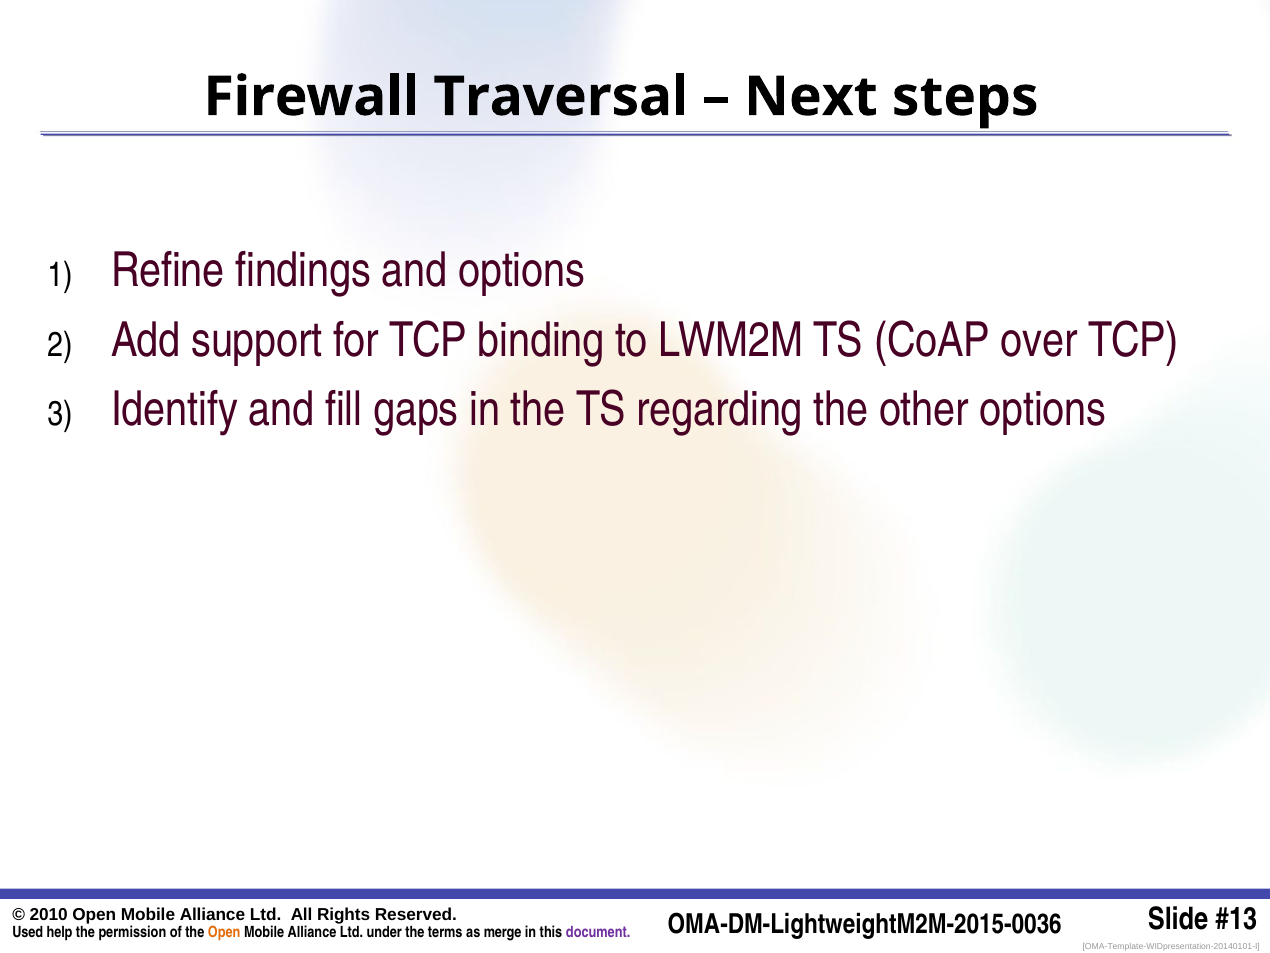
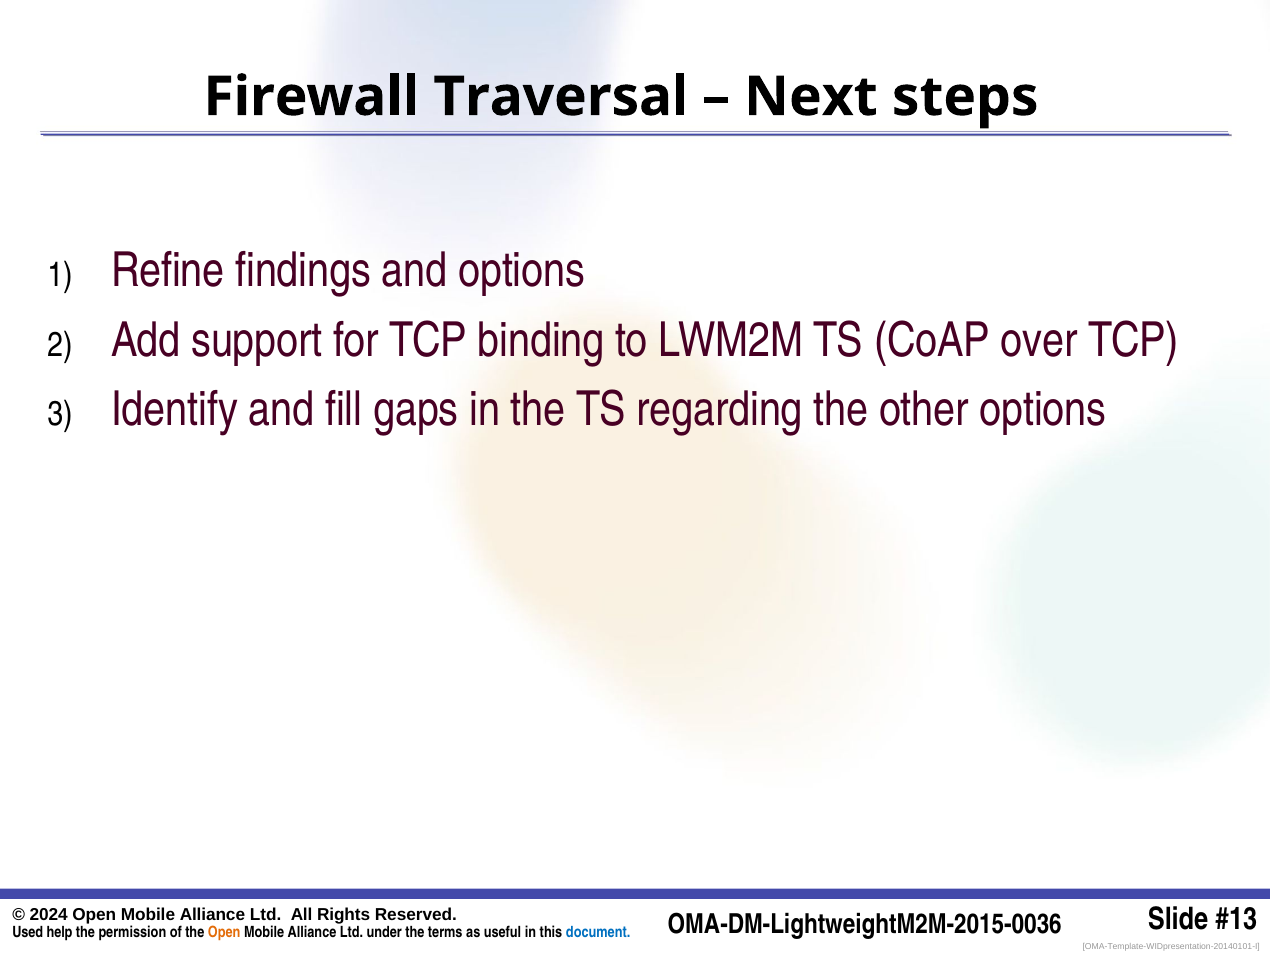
2010: 2010 -> 2024
merge: merge -> useful
document colour: purple -> blue
